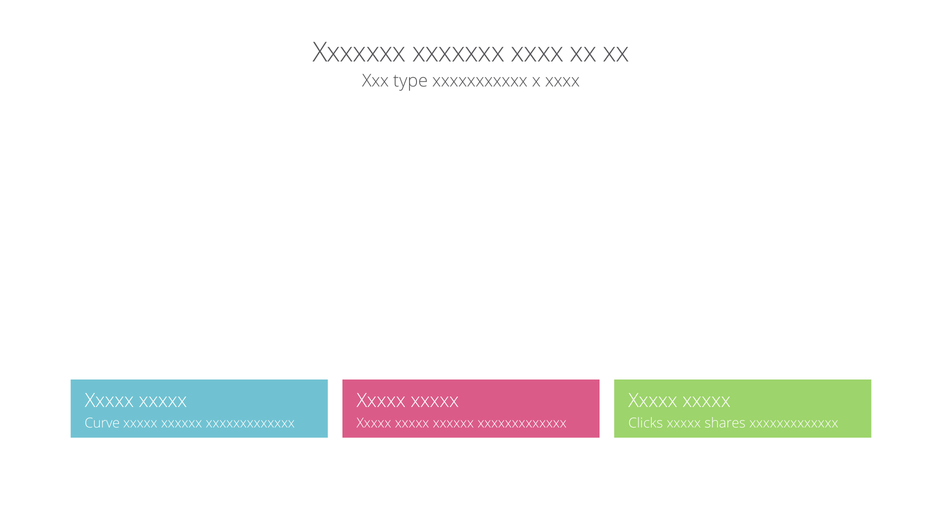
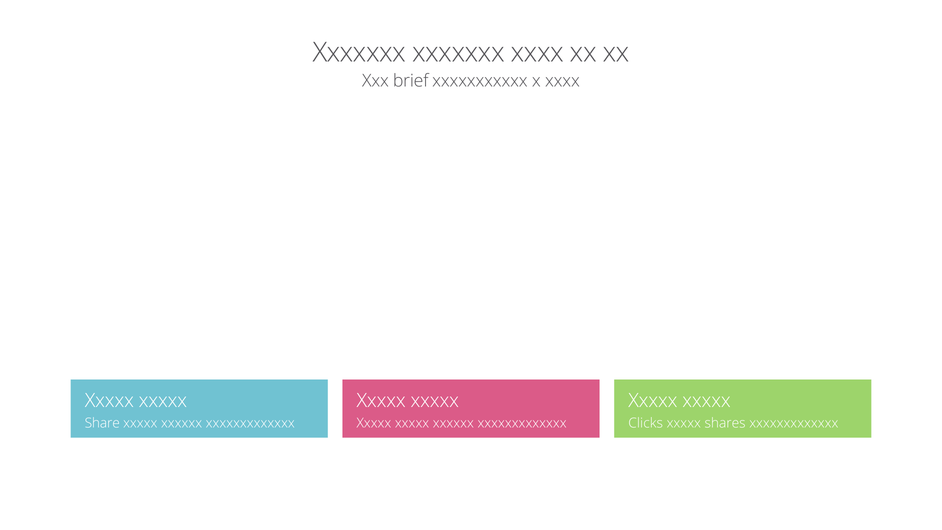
type: type -> brief
Curve: Curve -> Share
